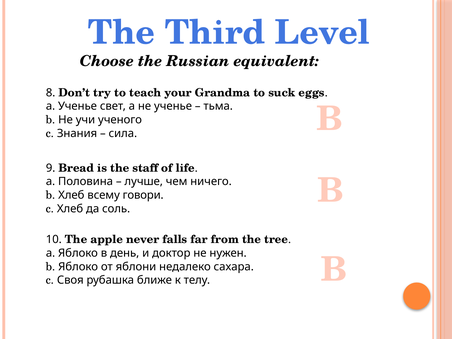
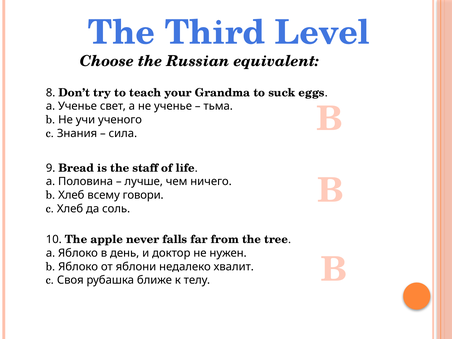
сахара: сахара -> хвалит
